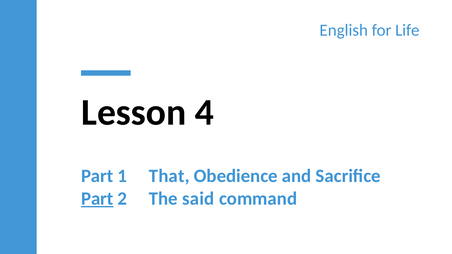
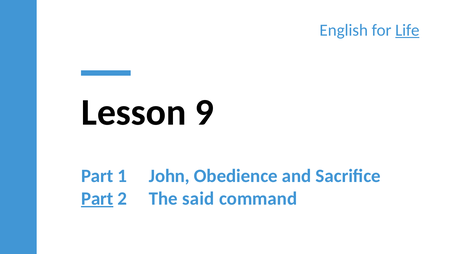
Life underline: none -> present
4: 4 -> 9
That: That -> John
